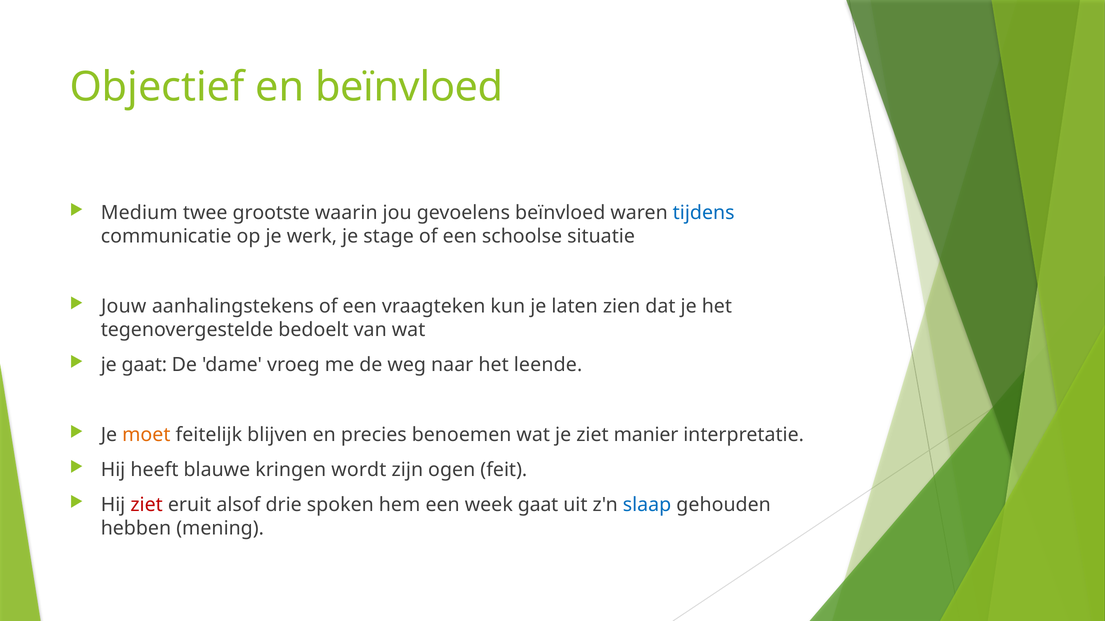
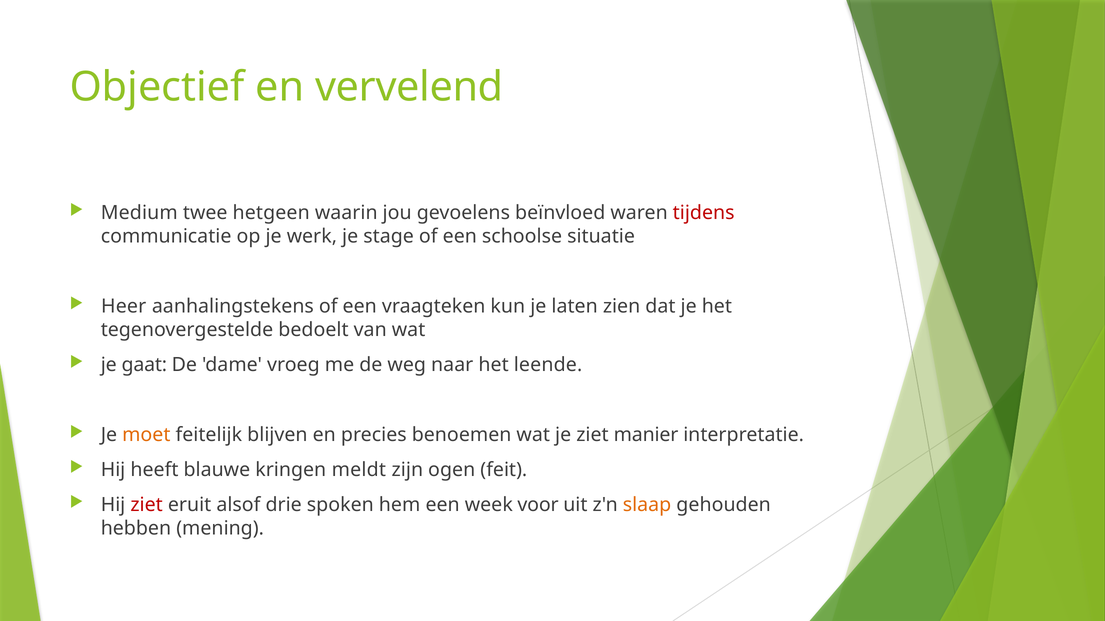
en beïnvloed: beïnvloed -> vervelend
grootste: grootste -> hetgeen
tijdens colour: blue -> red
Jouw: Jouw -> Heer
wordt: wordt -> meldt
week gaat: gaat -> voor
slaap colour: blue -> orange
